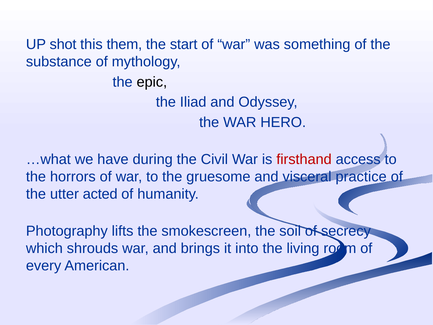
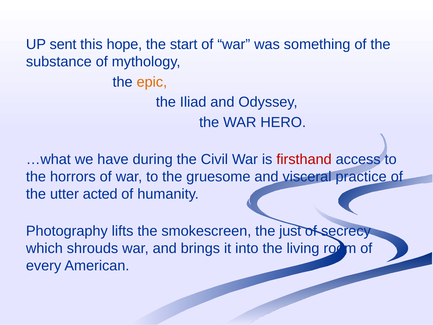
shot: shot -> sent
them: them -> hope
epic colour: black -> orange
soil: soil -> just
